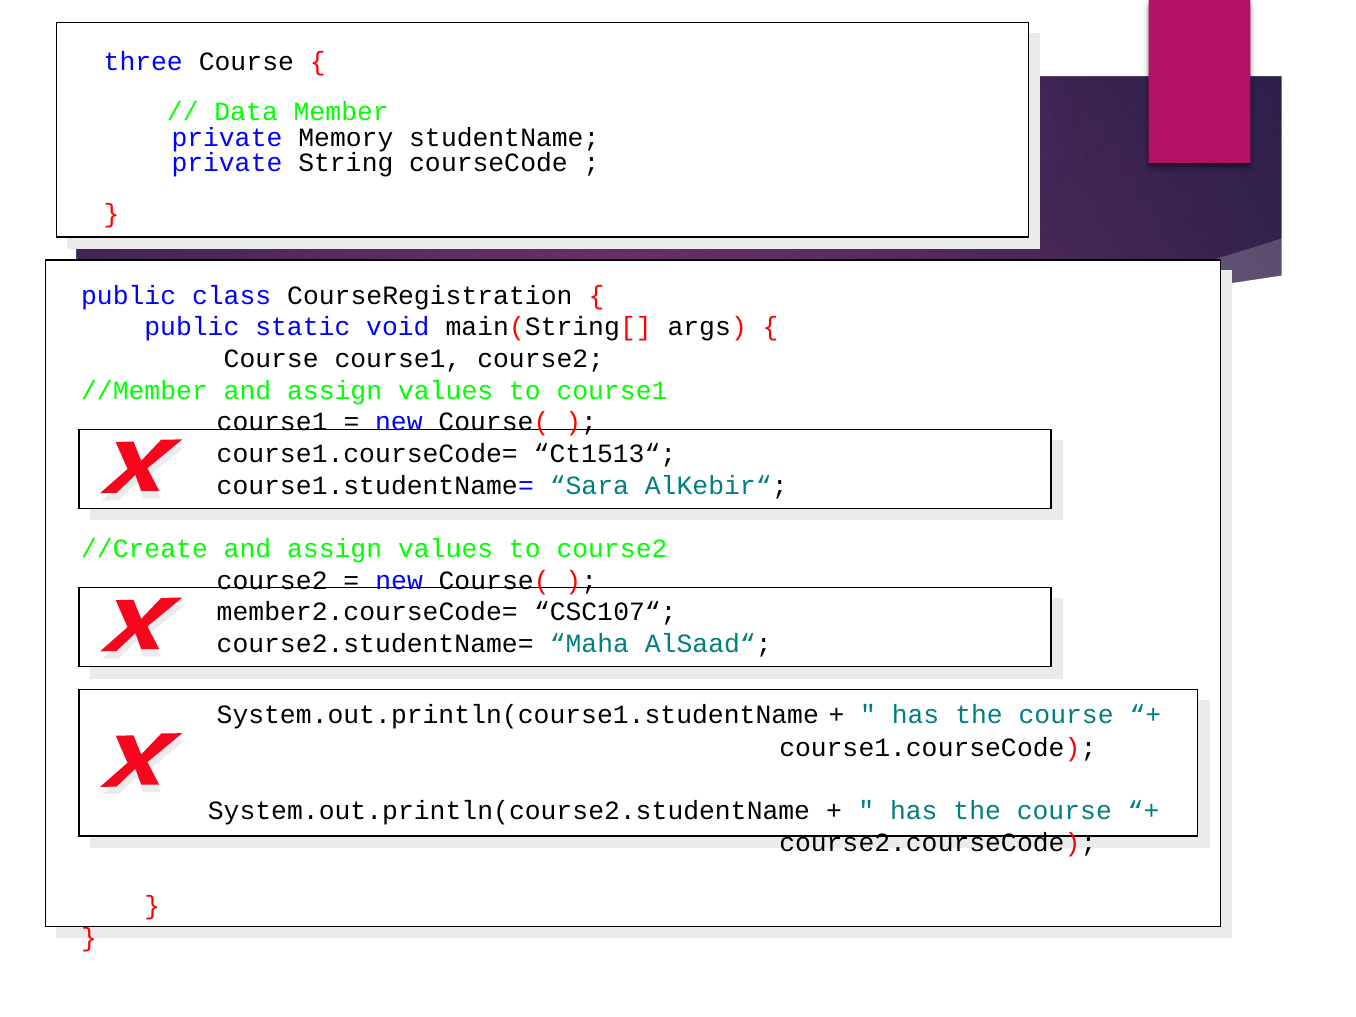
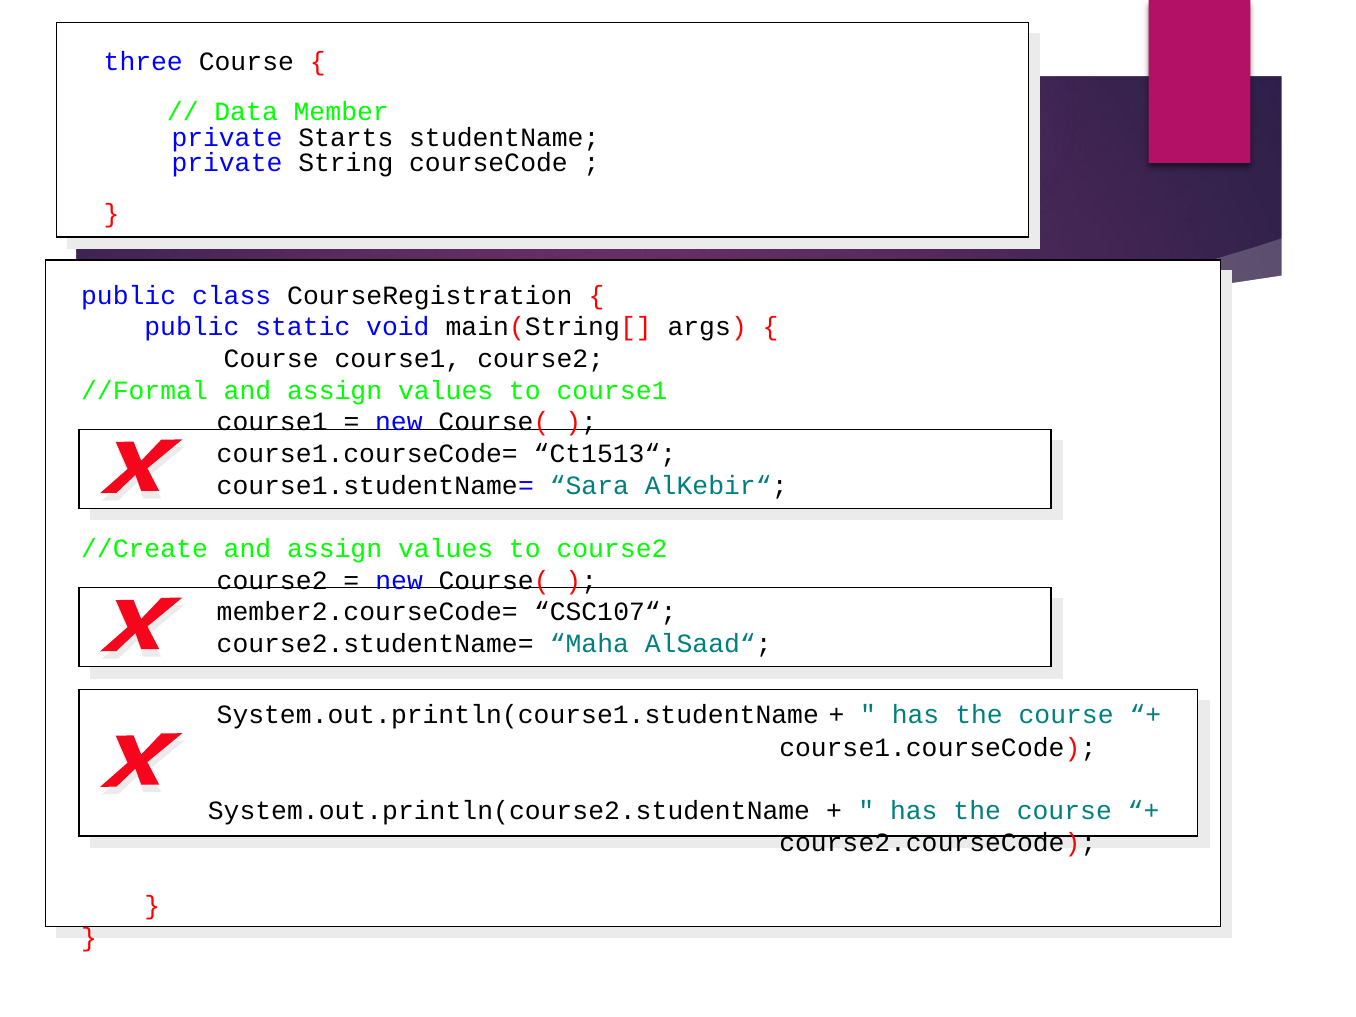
Memory: Memory -> Starts
//Member: //Member -> //Formal
